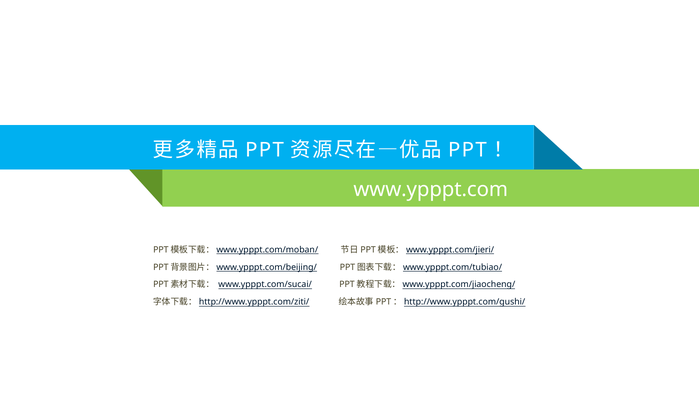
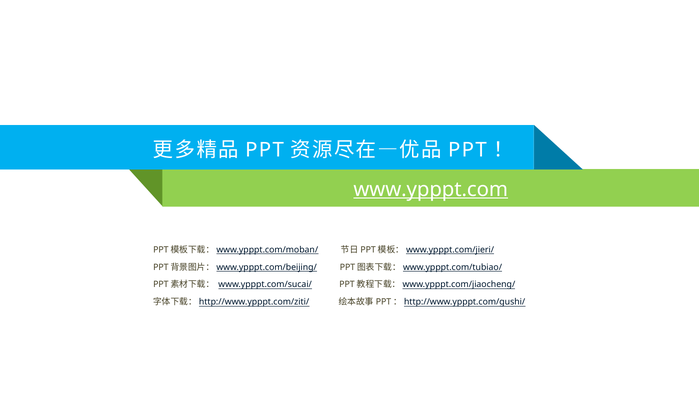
www.ypppt.com underline: none -> present
